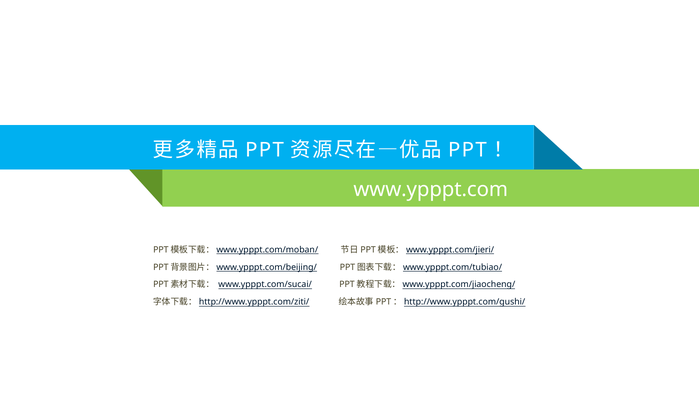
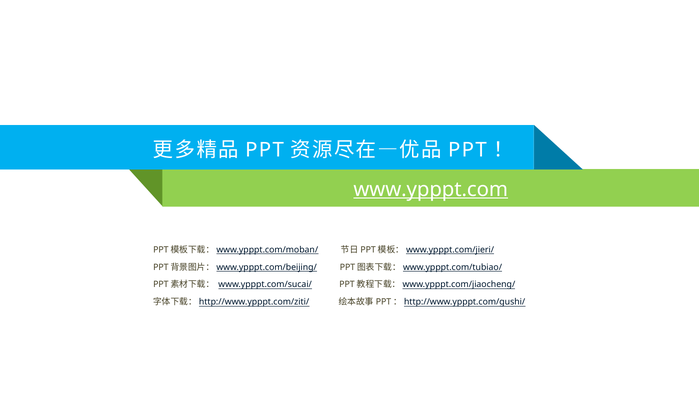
www.ypppt.com underline: none -> present
